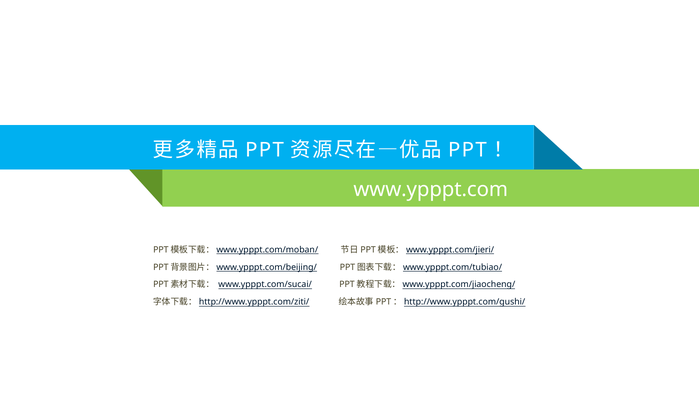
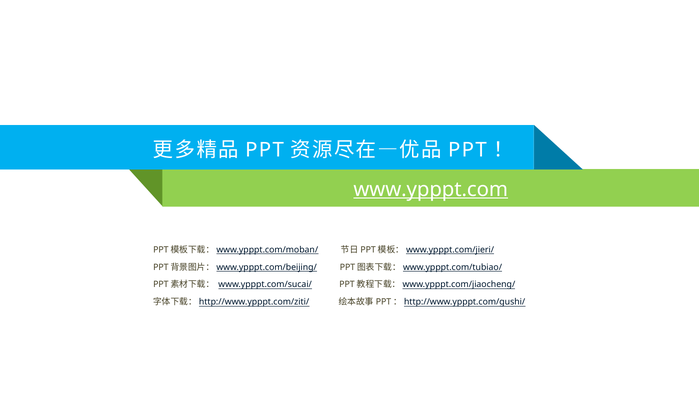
www.ypppt.com underline: none -> present
